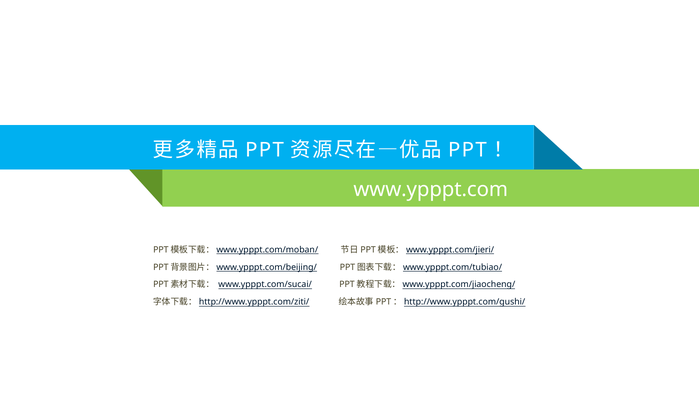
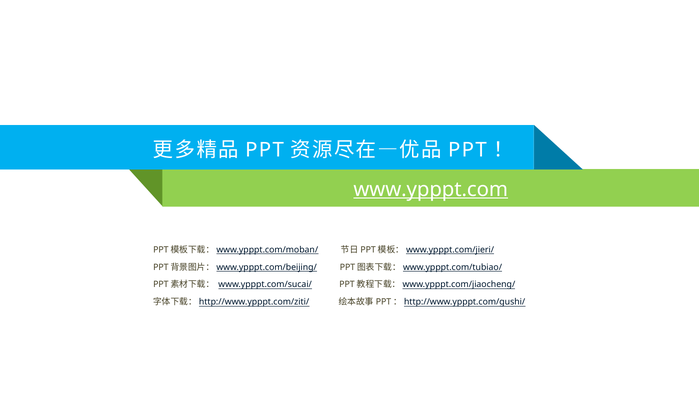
www.ypppt.com underline: none -> present
